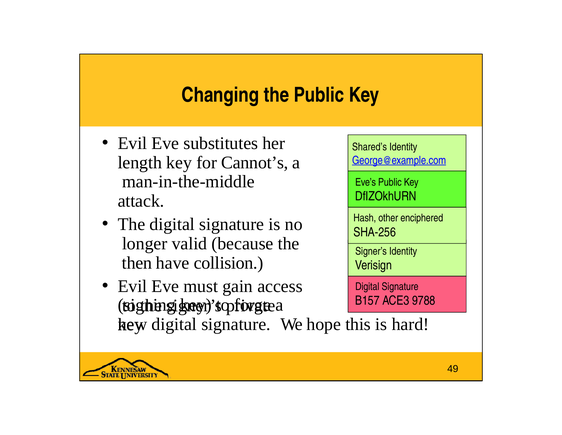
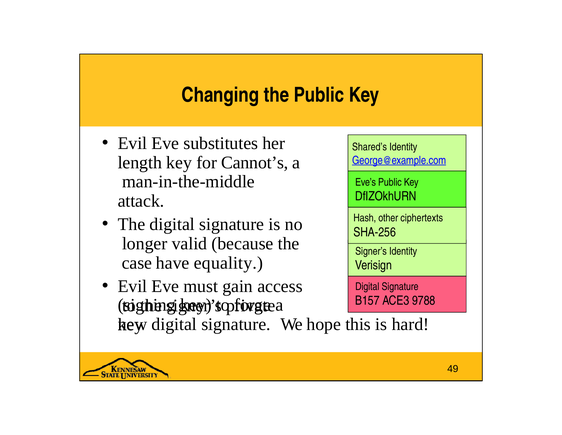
enciphered: enciphered -> ciphertexts
then: then -> case
collision: collision -> equality
